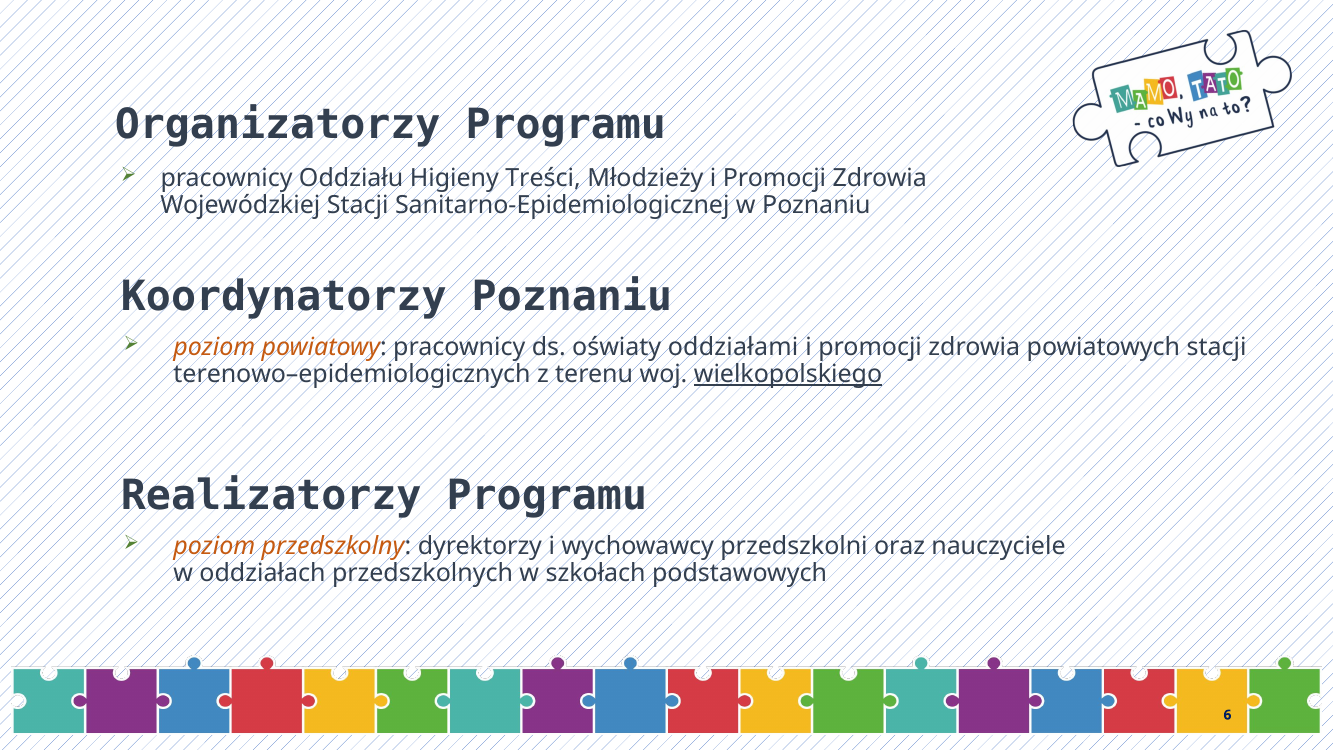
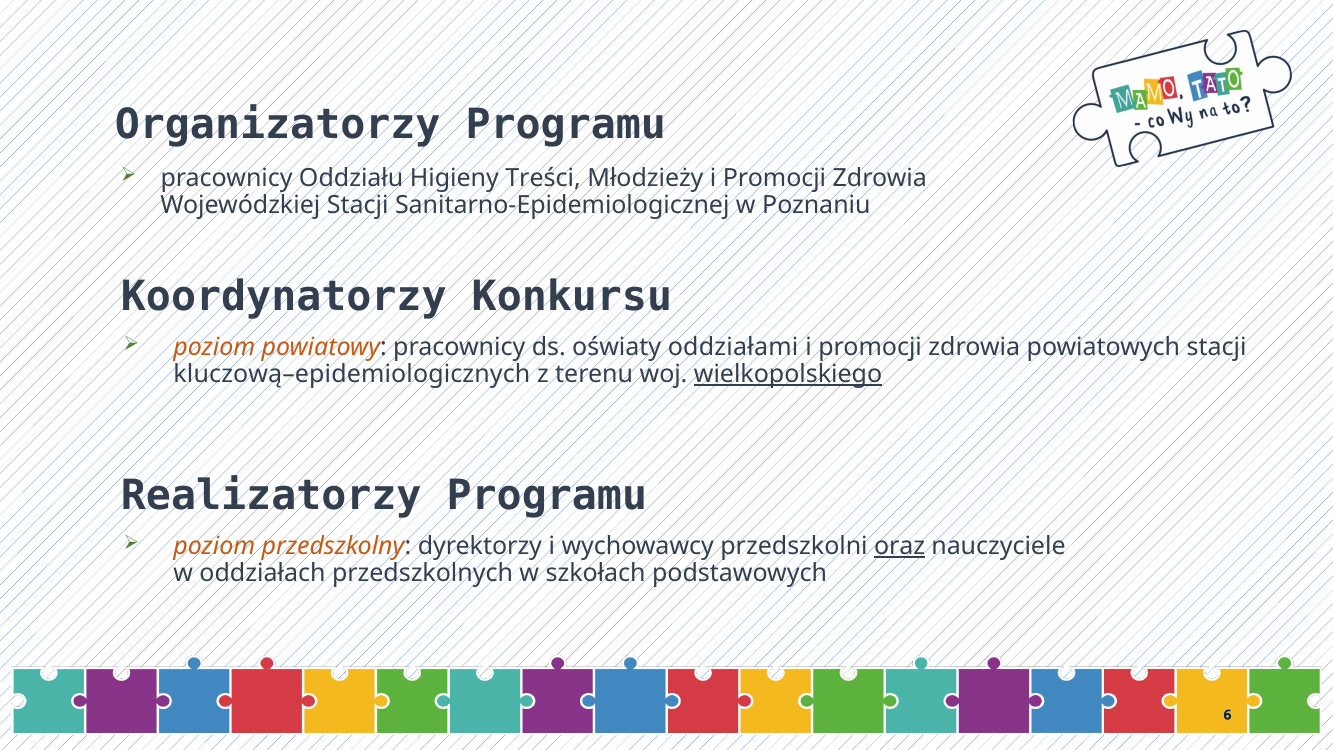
Koordynatorzy Poznaniu: Poznaniu -> Konkursu
terenowo–epidemiologicznych: terenowo–epidemiologicznych -> kluczową–epidemiologicznych
oraz underline: none -> present
